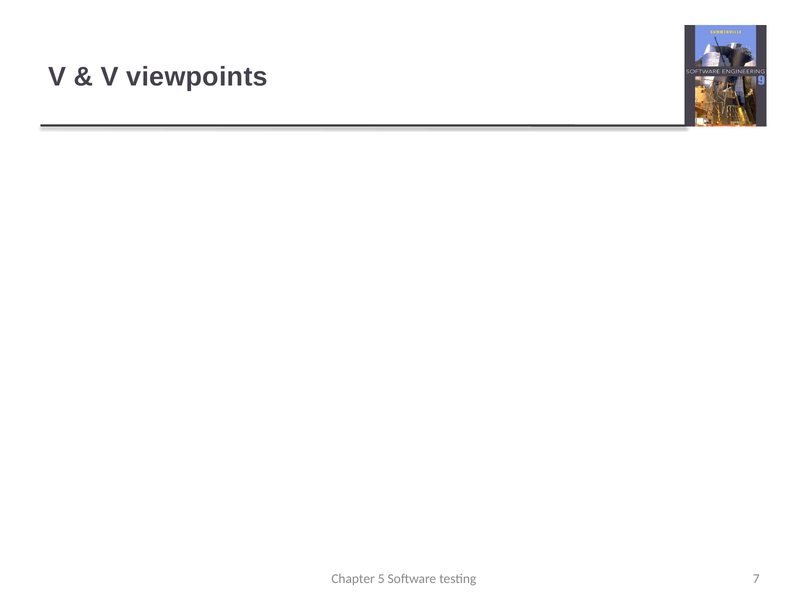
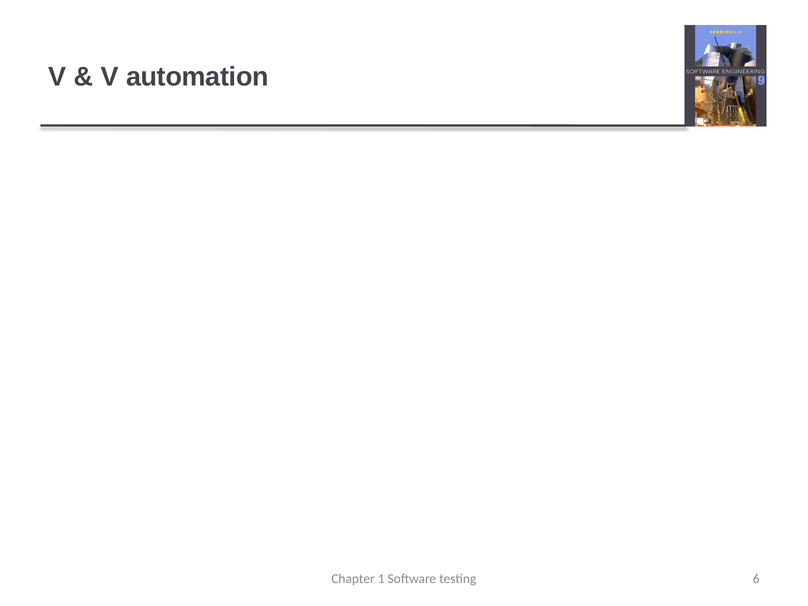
viewpoints: viewpoints -> automation
5: 5 -> 1
7: 7 -> 6
